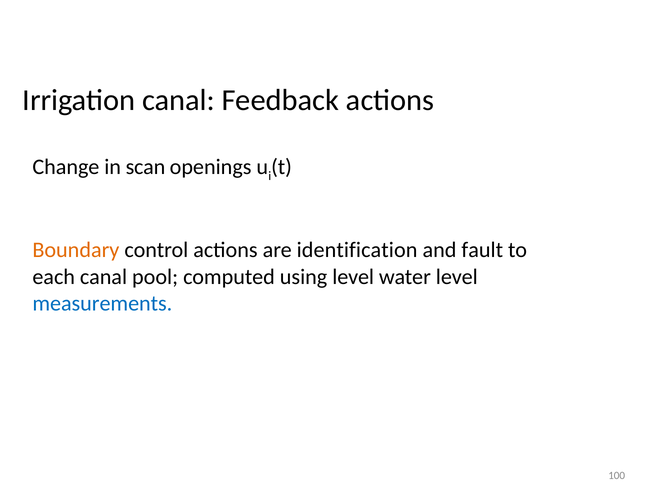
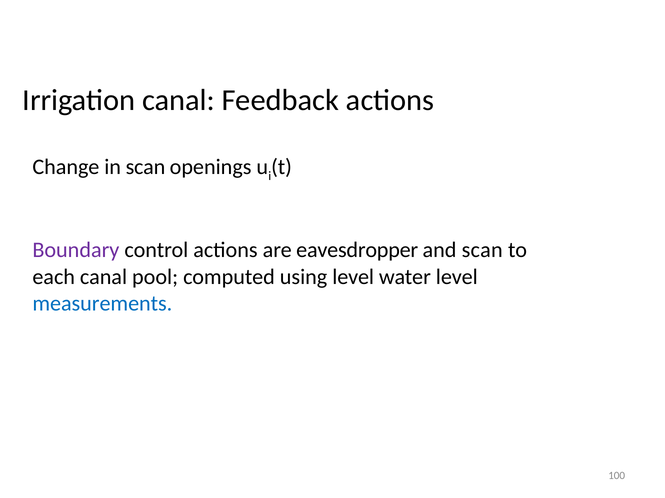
Boundary colour: orange -> purple
identification: identification -> eavesdropper
and fault: fault -> scan
